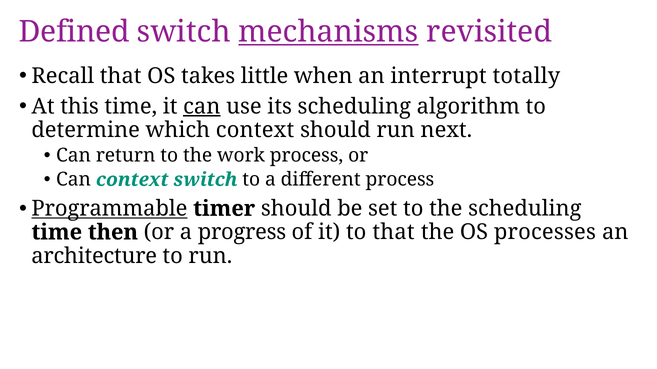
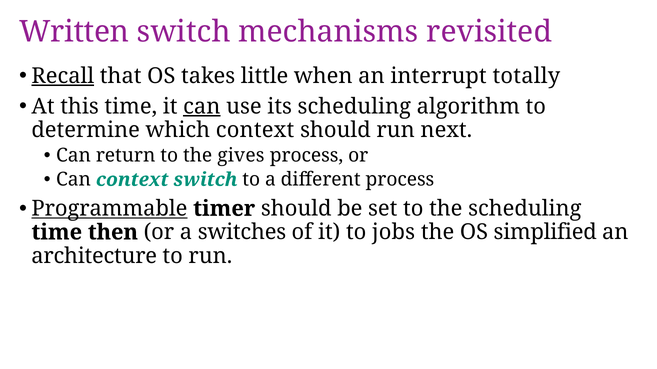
Defined: Defined -> Written
mechanisms underline: present -> none
Recall underline: none -> present
work: work -> gives
progress: progress -> switches
to that: that -> jobs
processes: processes -> simplified
